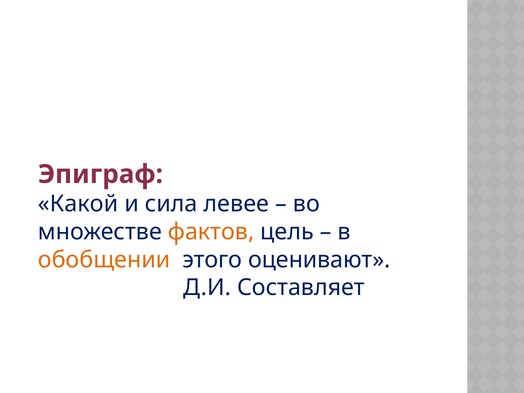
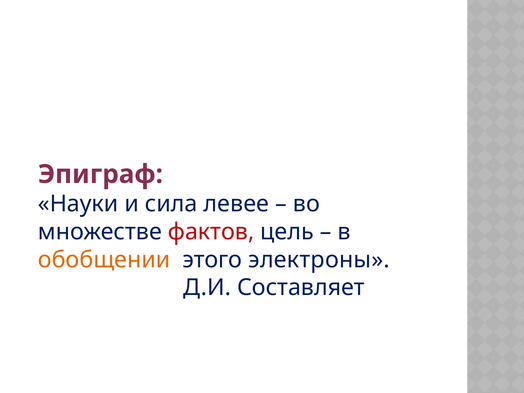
Какой: Какой -> Науки
фактов colour: orange -> red
оценивают: оценивают -> электроны
